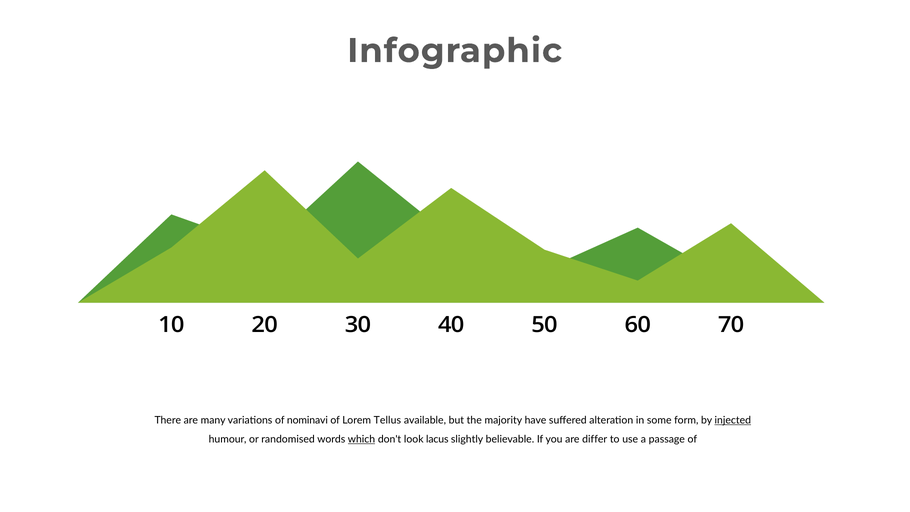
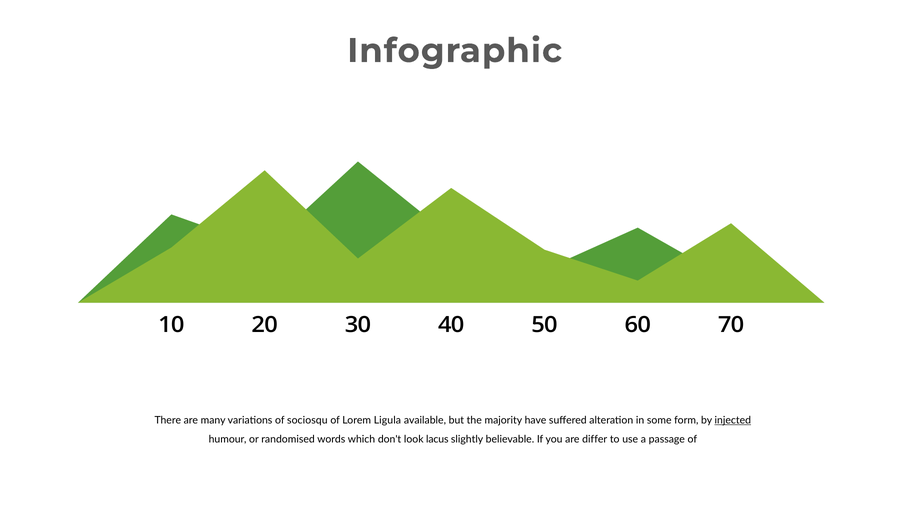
nominavi: nominavi -> sociosqu
Tellus: Tellus -> Ligula
which underline: present -> none
